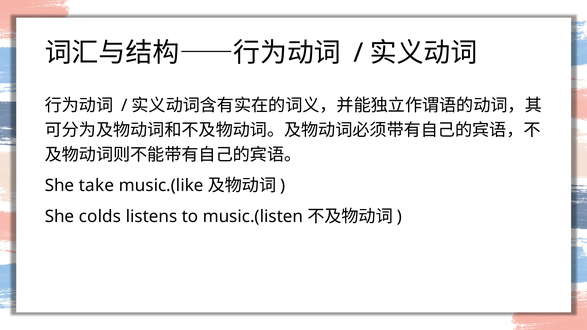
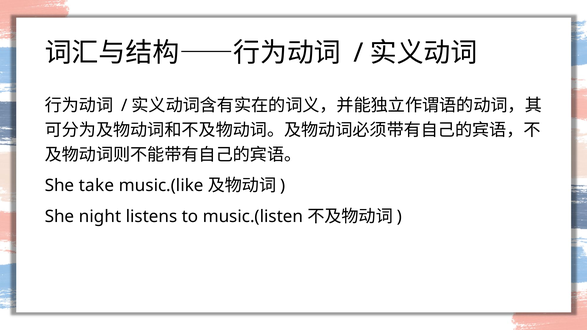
colds: colds -> night
